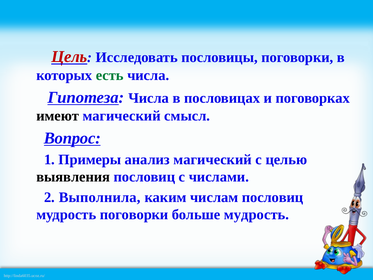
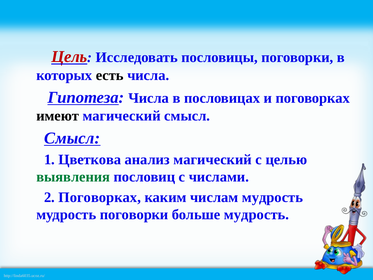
есть colour: green -> black
Вопрос at (72, 138): Вопрос -> Смысл
Примеры: Примеры -> Цветкова
выявления colour: black -> green
2 Выполнила: Выполнила -> Поговорках
числам пословиц: пословиц -> мудрость
